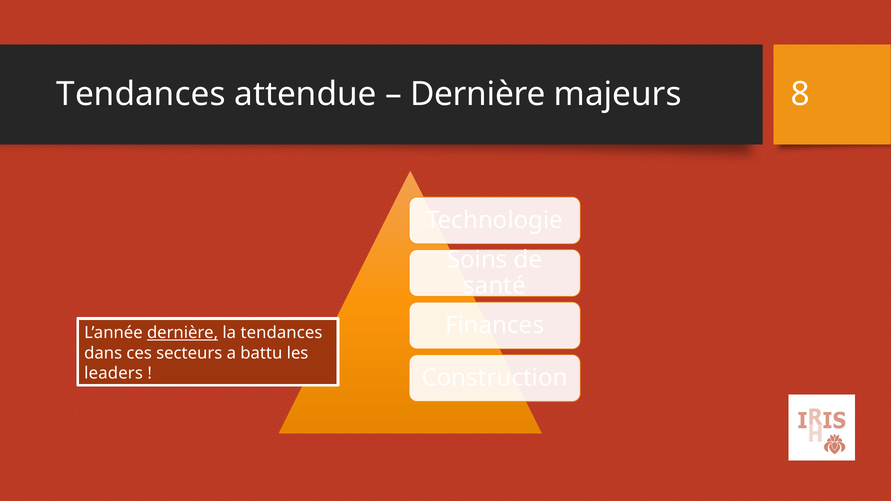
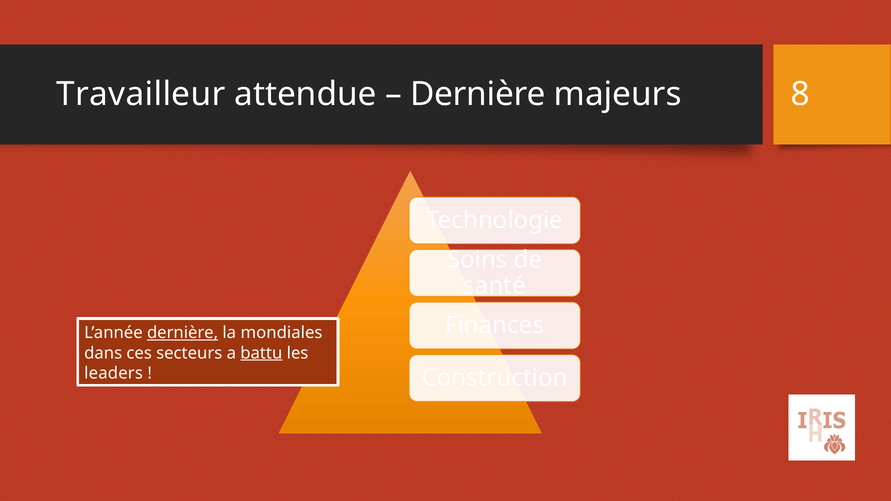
Tendances at (141, 94): Tendances -> Travailleur
la tendances: tendances -> mondiales
battu underline: none -> present
